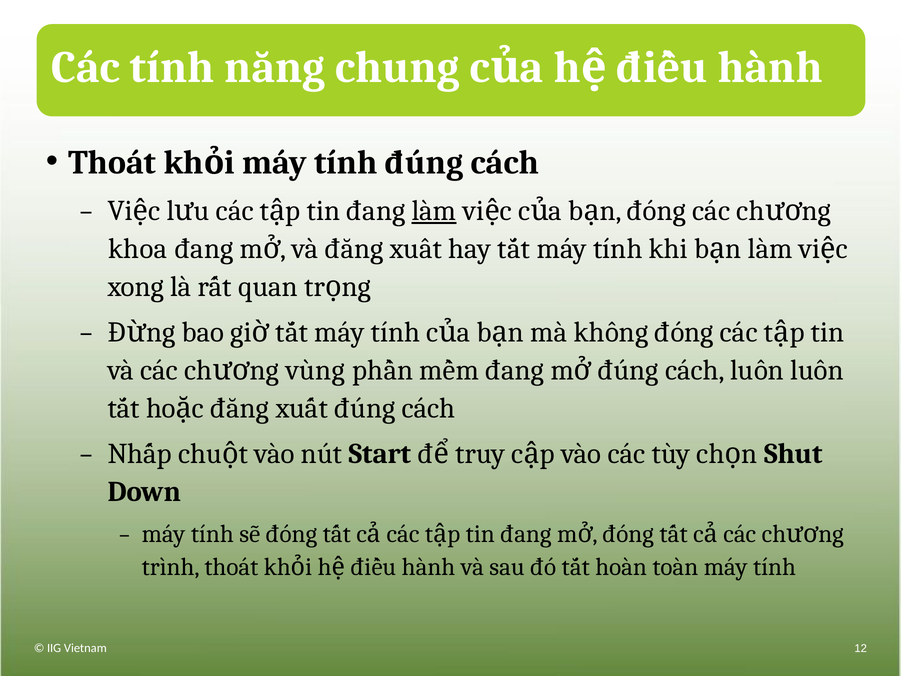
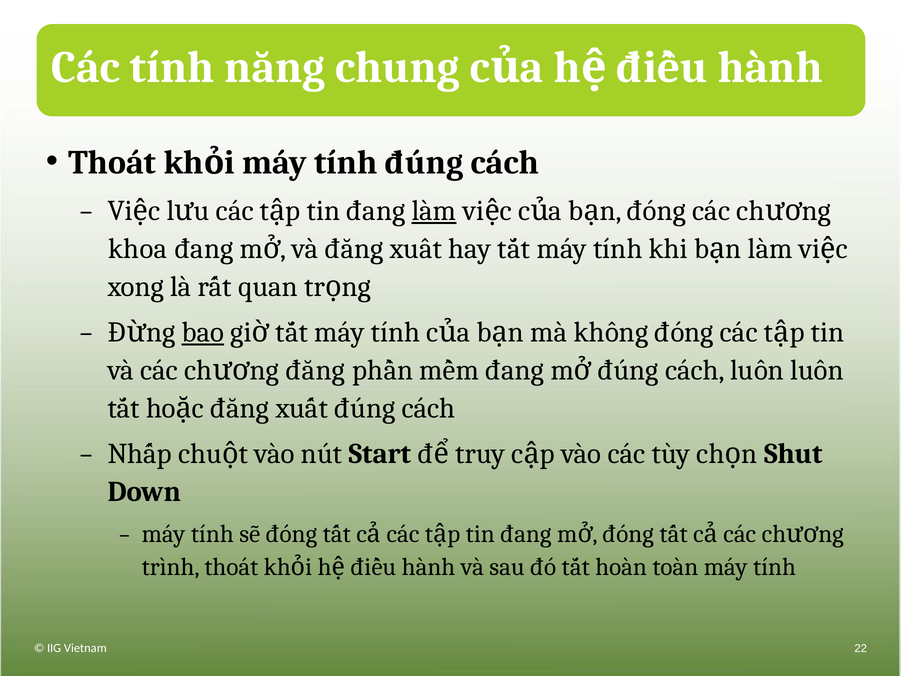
bao underline: none -> present
vùng at (315, 370): vùng -> đăng
12: 12 -> 22
